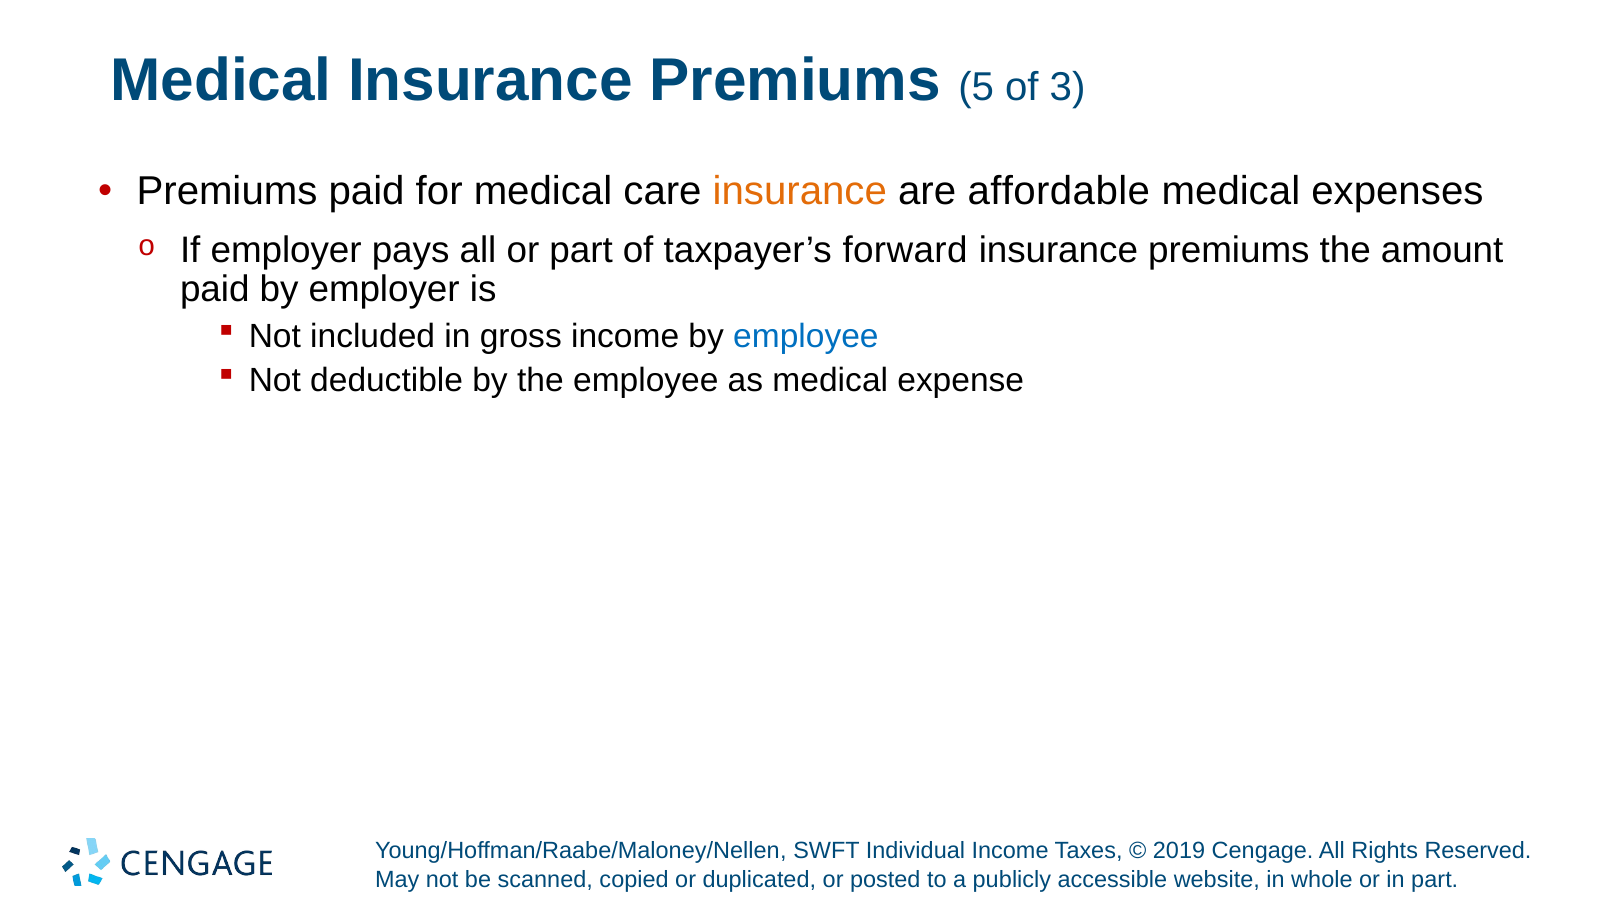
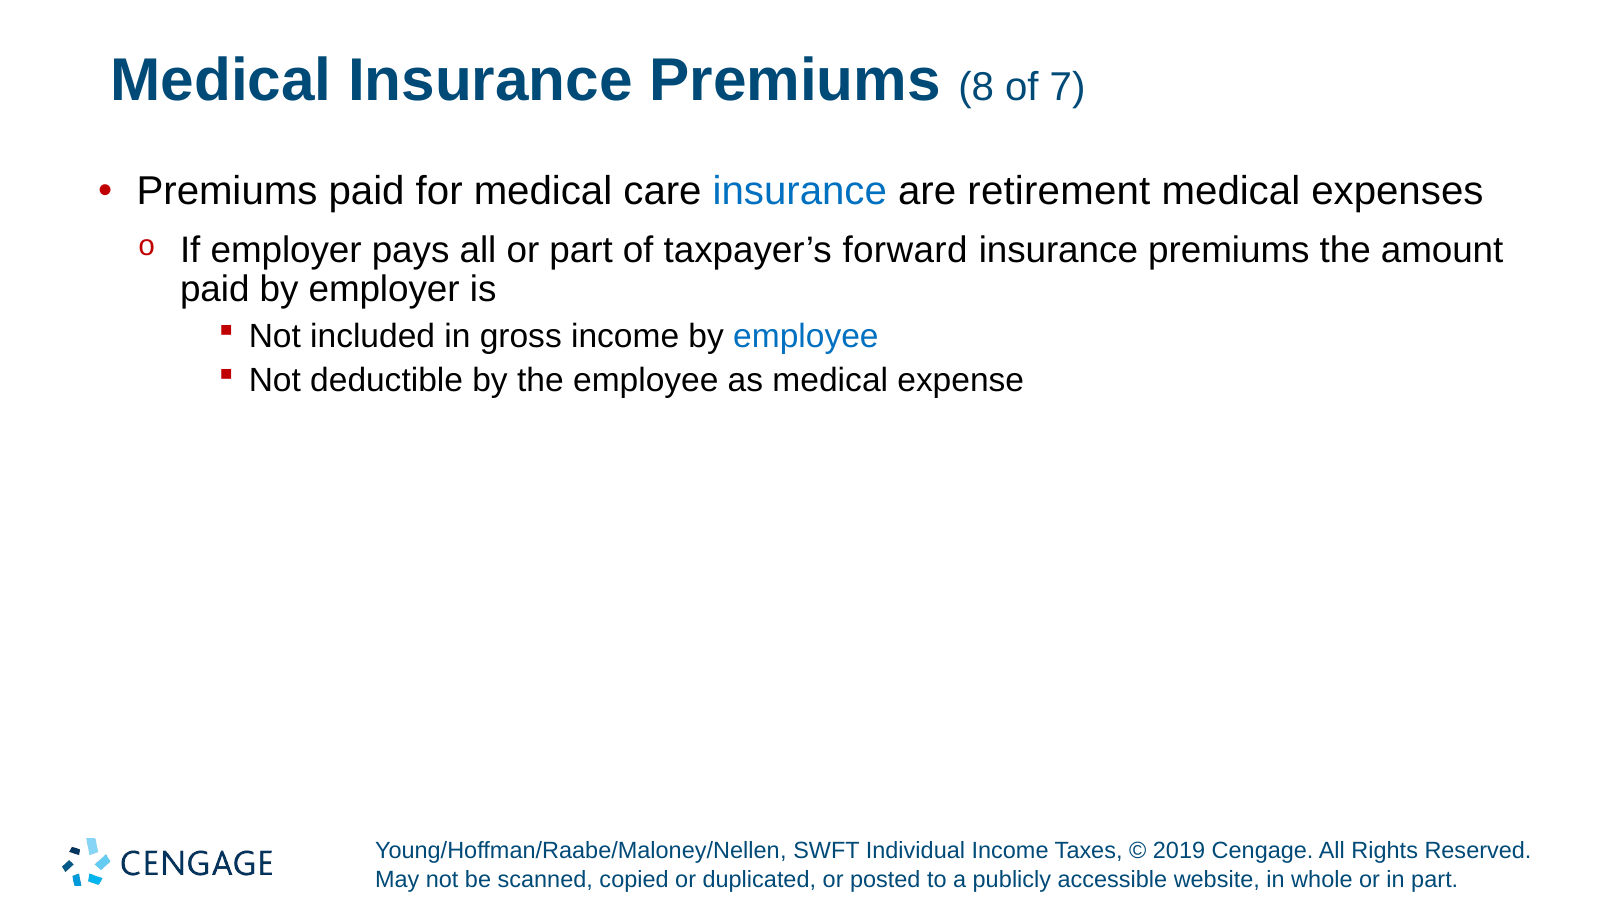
5: 5 -> 8
3: 3 -> 7
insurance at (800, 192) colour: orange -> blue
affordable: affordable -> retirement
